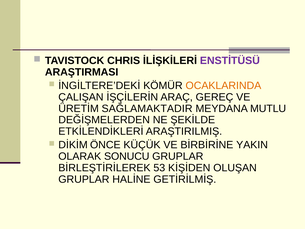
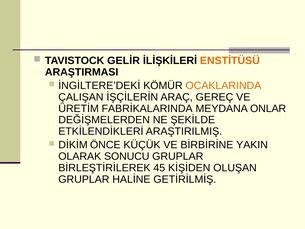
CHRIS: CHRIS -> GELİR
ENSTİTÜSÜ colour: purple -> orange
SAĞLAMAKTADIR: SAĞLAMAKTADIR -> FABRİKALARINDA
MUTLU: MUTLU -> ONLAR
53: 53 -> 45
